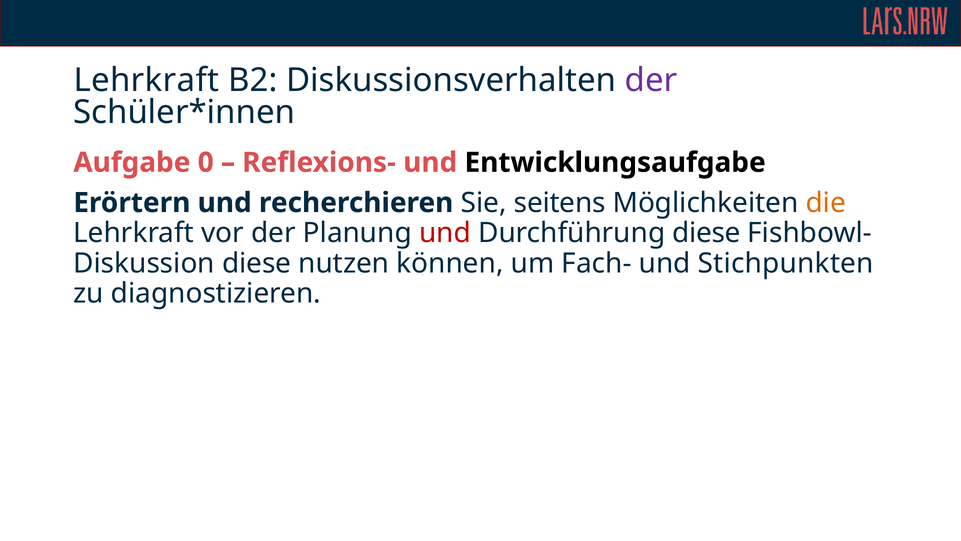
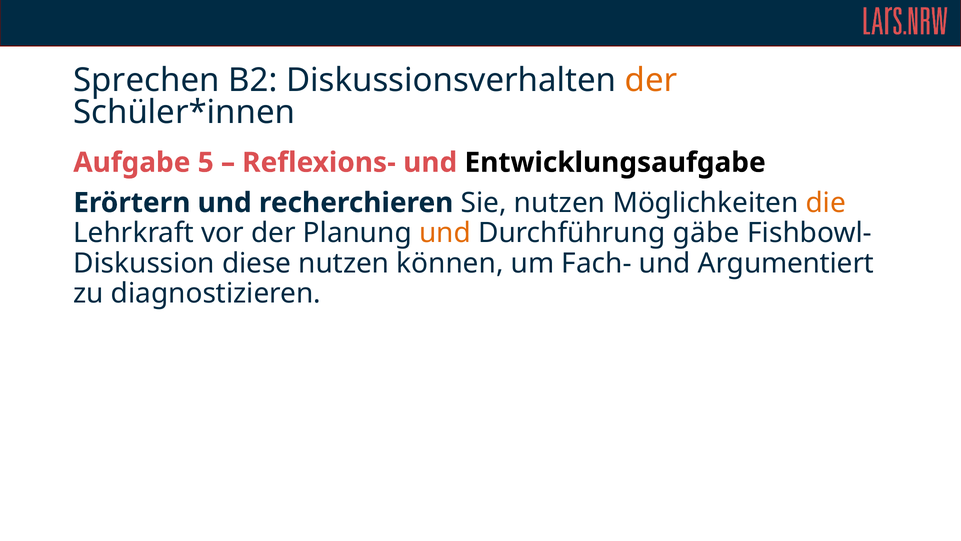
Lehrkraft at (146, 80): Lehrkraft -> Sprechen
der at (651, 80) colour: purple -> orange
0: 0 -> 5
Sie seitens: seitens -> nutzen
und at (445, 233) colour: red -> orange
Durchführung diese: diese -> gäbe
Stichpunkten: Stichpunkten -> Argumentiert
